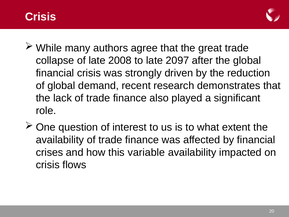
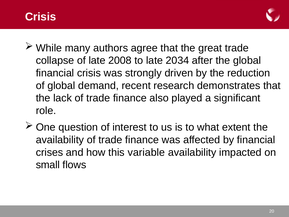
2097: 2097 -> 2034
crisis at (48, 165): crisis -> small
